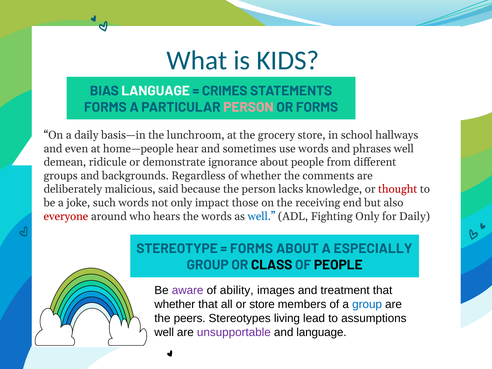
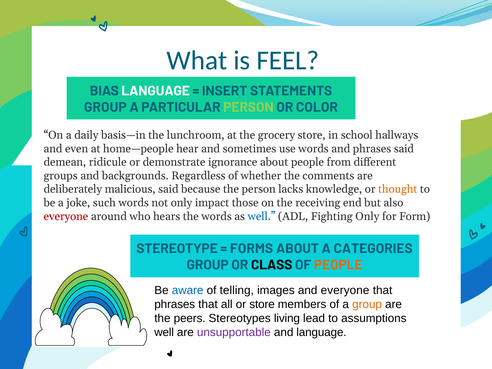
KIDS: KIDS -> FEEL
CRIMES: CRIMES -> INSERT
FORMS at (105, 107): FORMS -> GROUP
PERSON at (248, 107) colour: pink -> light green
OR FORMS: FORMS -> COLOR
well at (404, 149): well -> said
thought colour: red -> orange
for Daily: Daily -> Form
ESPECIALLY: ESPECIALLY -> CATEGORIES
PEOPLE at (338, 265) colour: black -> orange
aware colour: purple -> blue
ability: ability -> telling
and treatment: treatment -> everyone
whether at (175, 304): whether -> phrases
group at (367, 304) colour: blue -> orange
